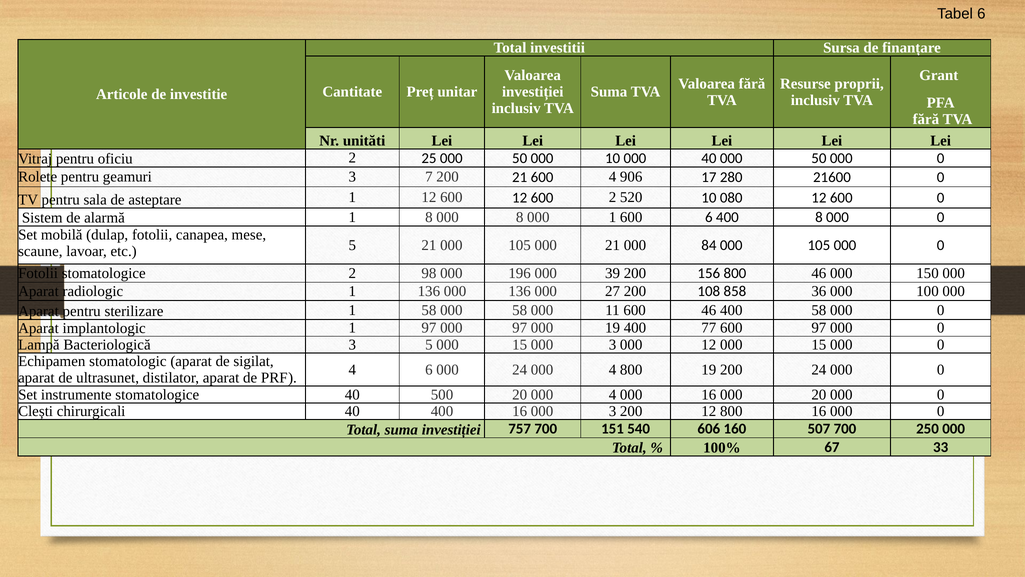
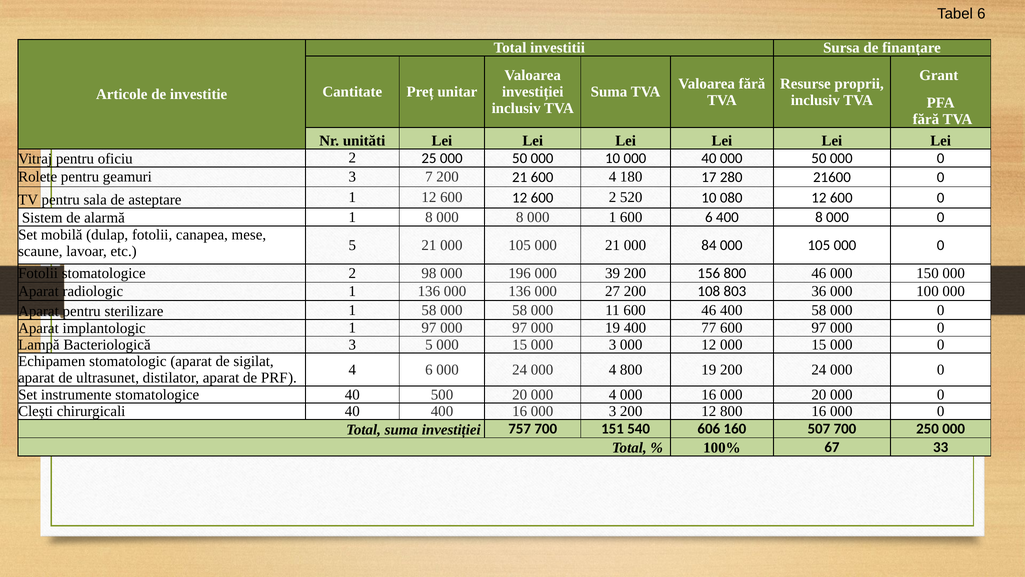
906: 906 -> 180
858: 858 -> 803
